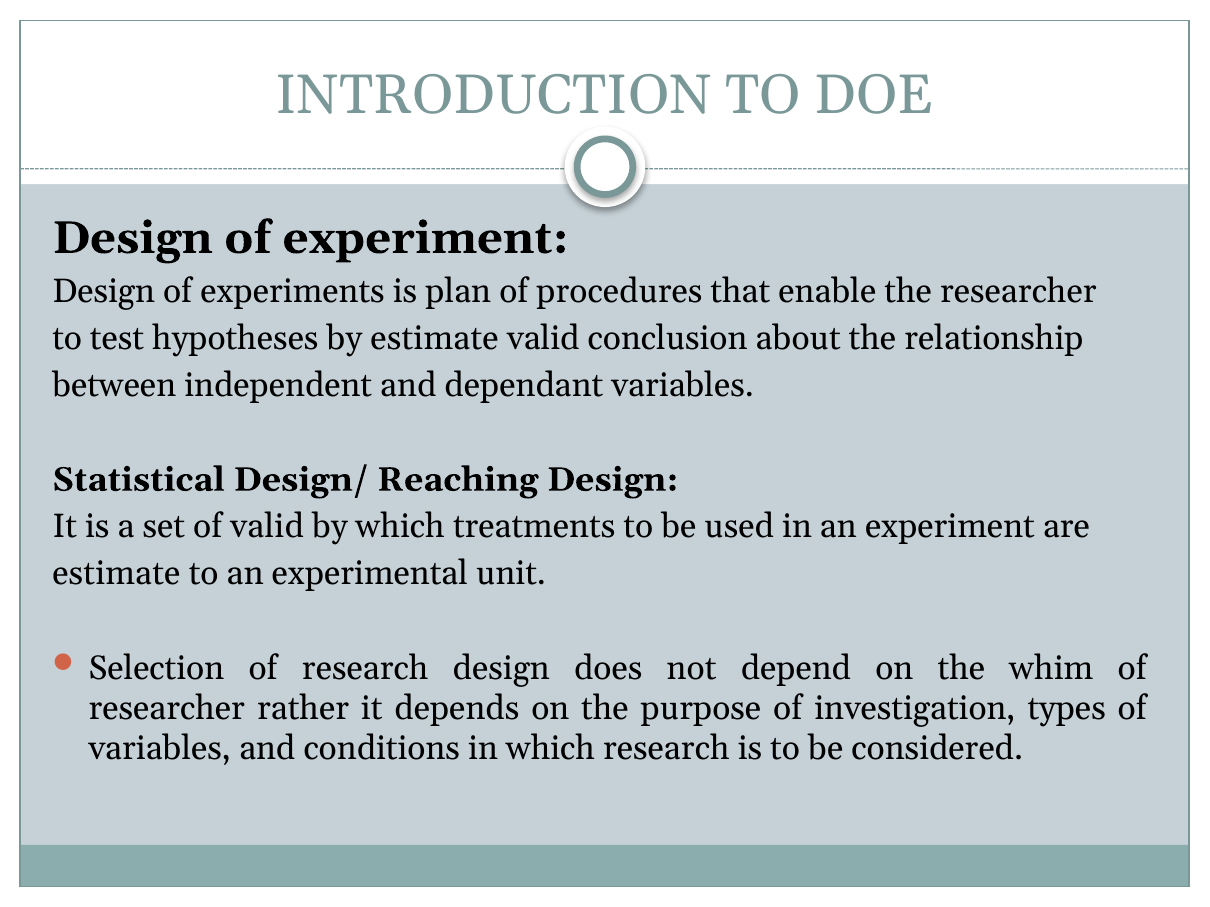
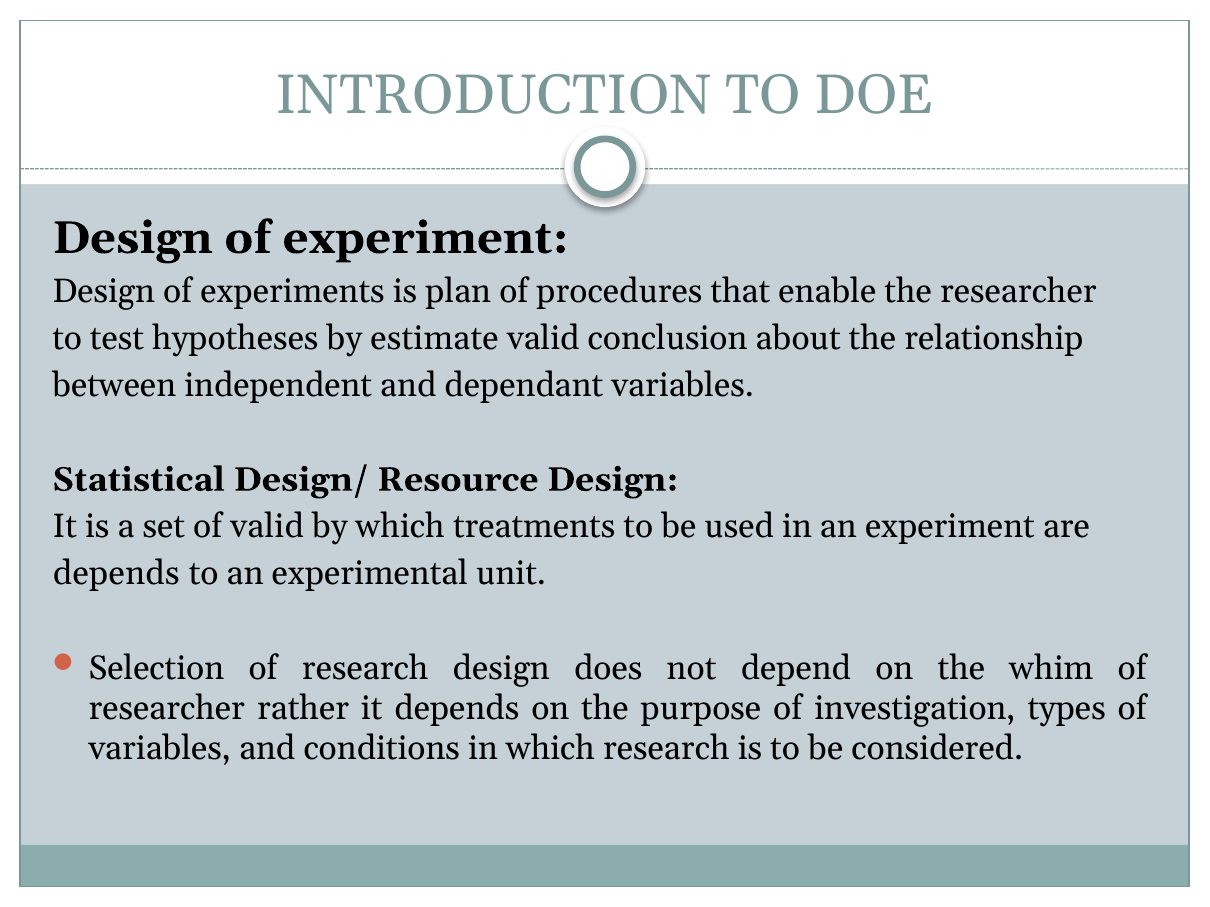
Reaching: Reaching -> Resource
estimate at (116, 574): estimate -> depends
